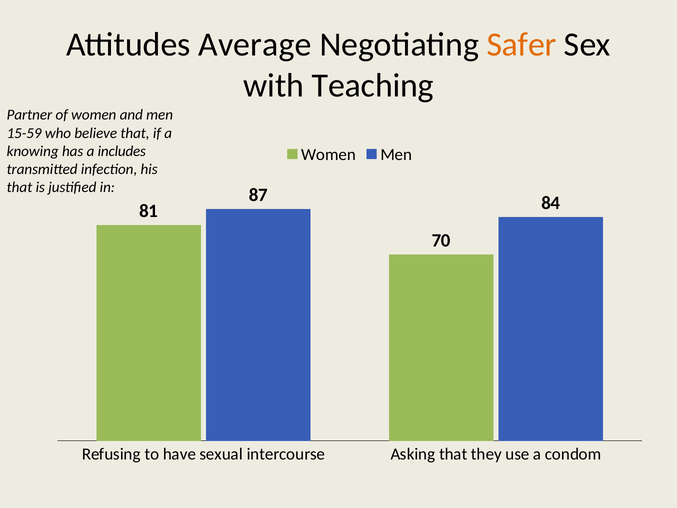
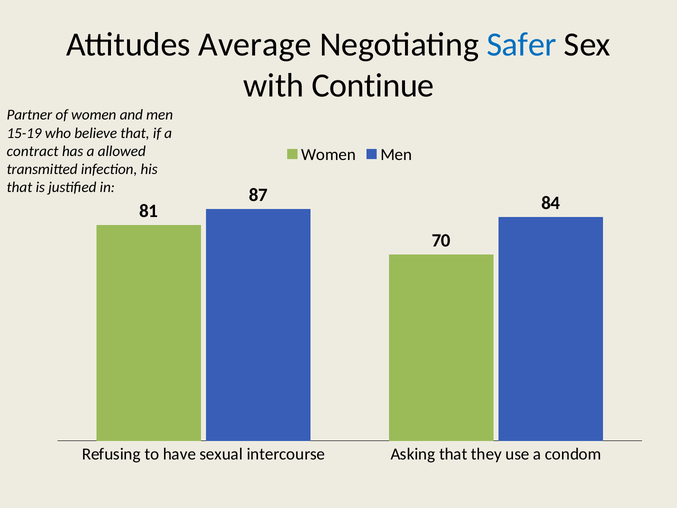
Safer colour: orange -> blue
Teaching: Teaching -> Continue
15-59: 15-59 -> 15-19
knowing: knowing -> contract
includes: includes -> allowed
